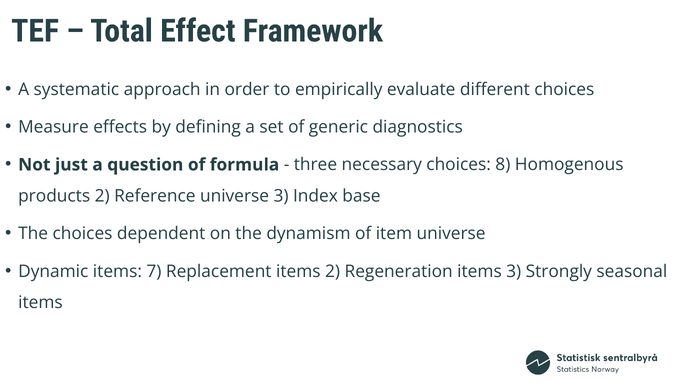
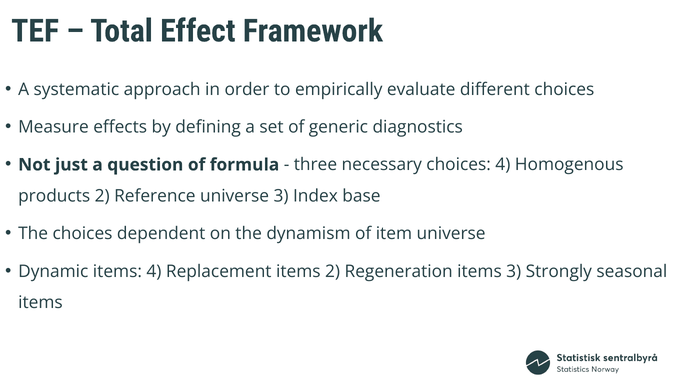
choices 8: 8 -> 4
items 7: 7 -> 4
